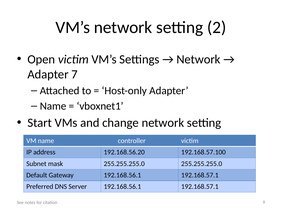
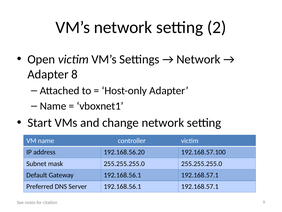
7: 7 -> 8
